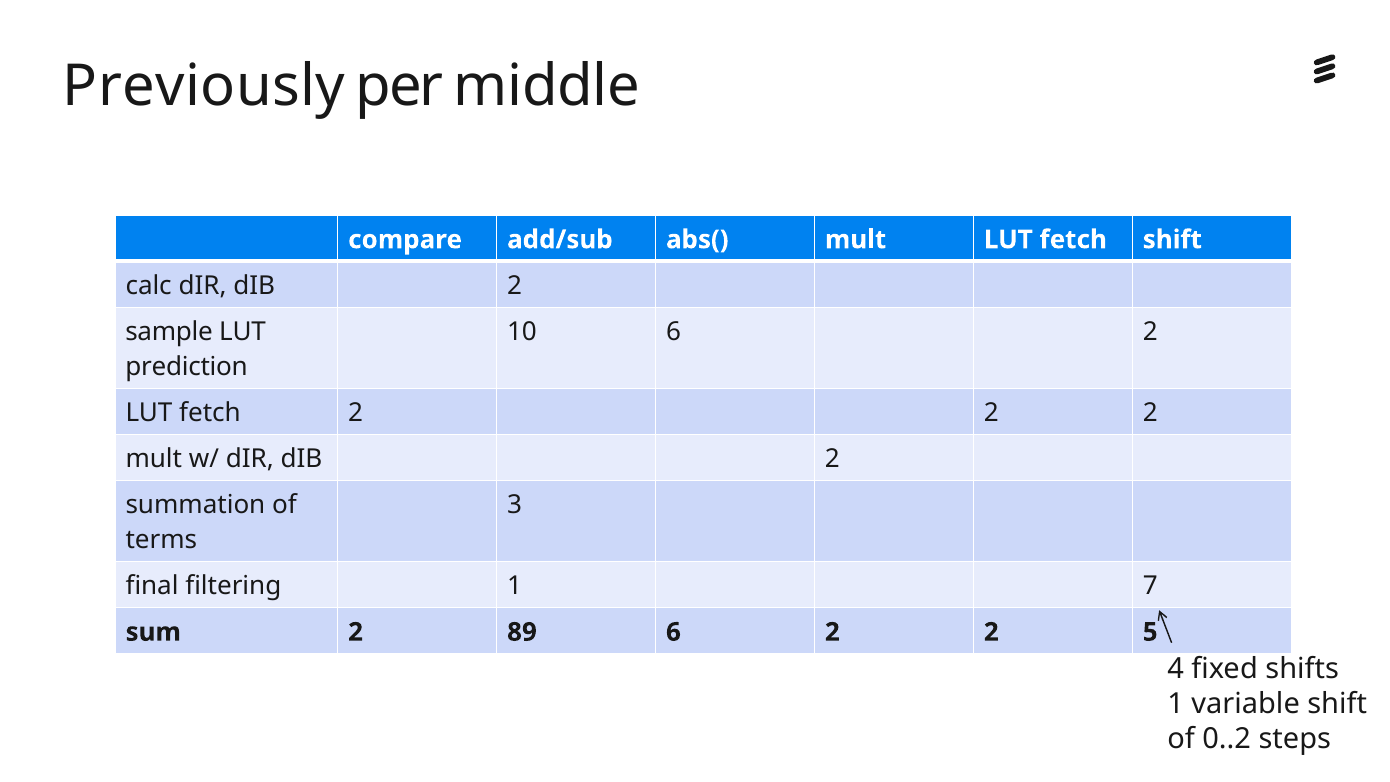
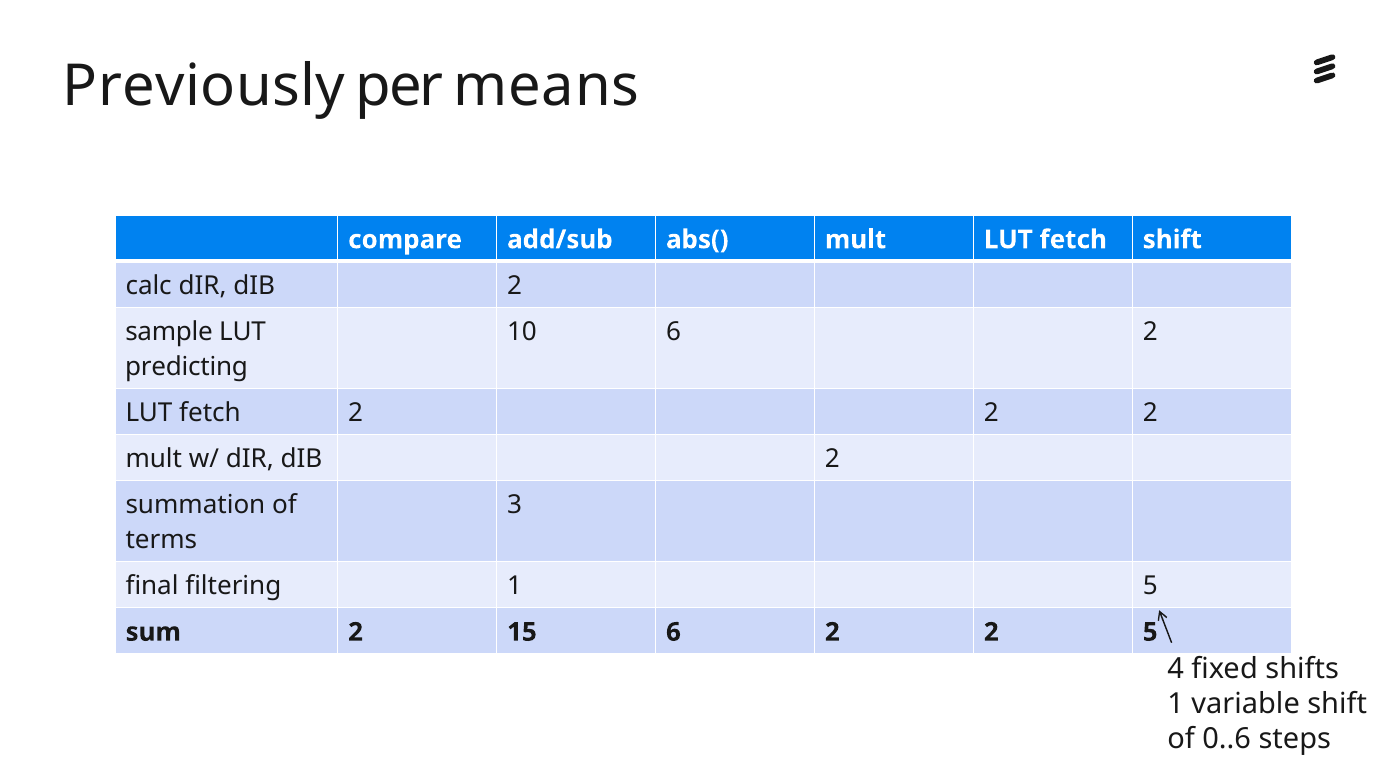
middle: middle -> means
prediction: prediction -> predicting
1 7: 7 -> 5
89: 89 -> 15
0..2: 0..2 -> 0..6
